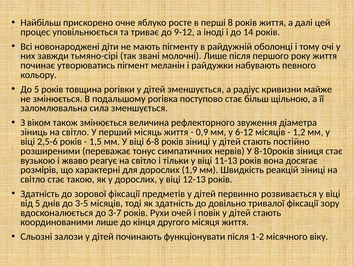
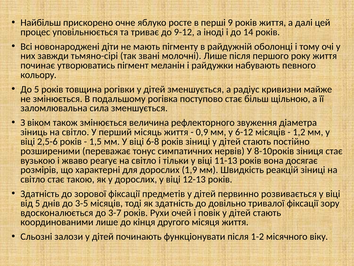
8: 8 -> 9
